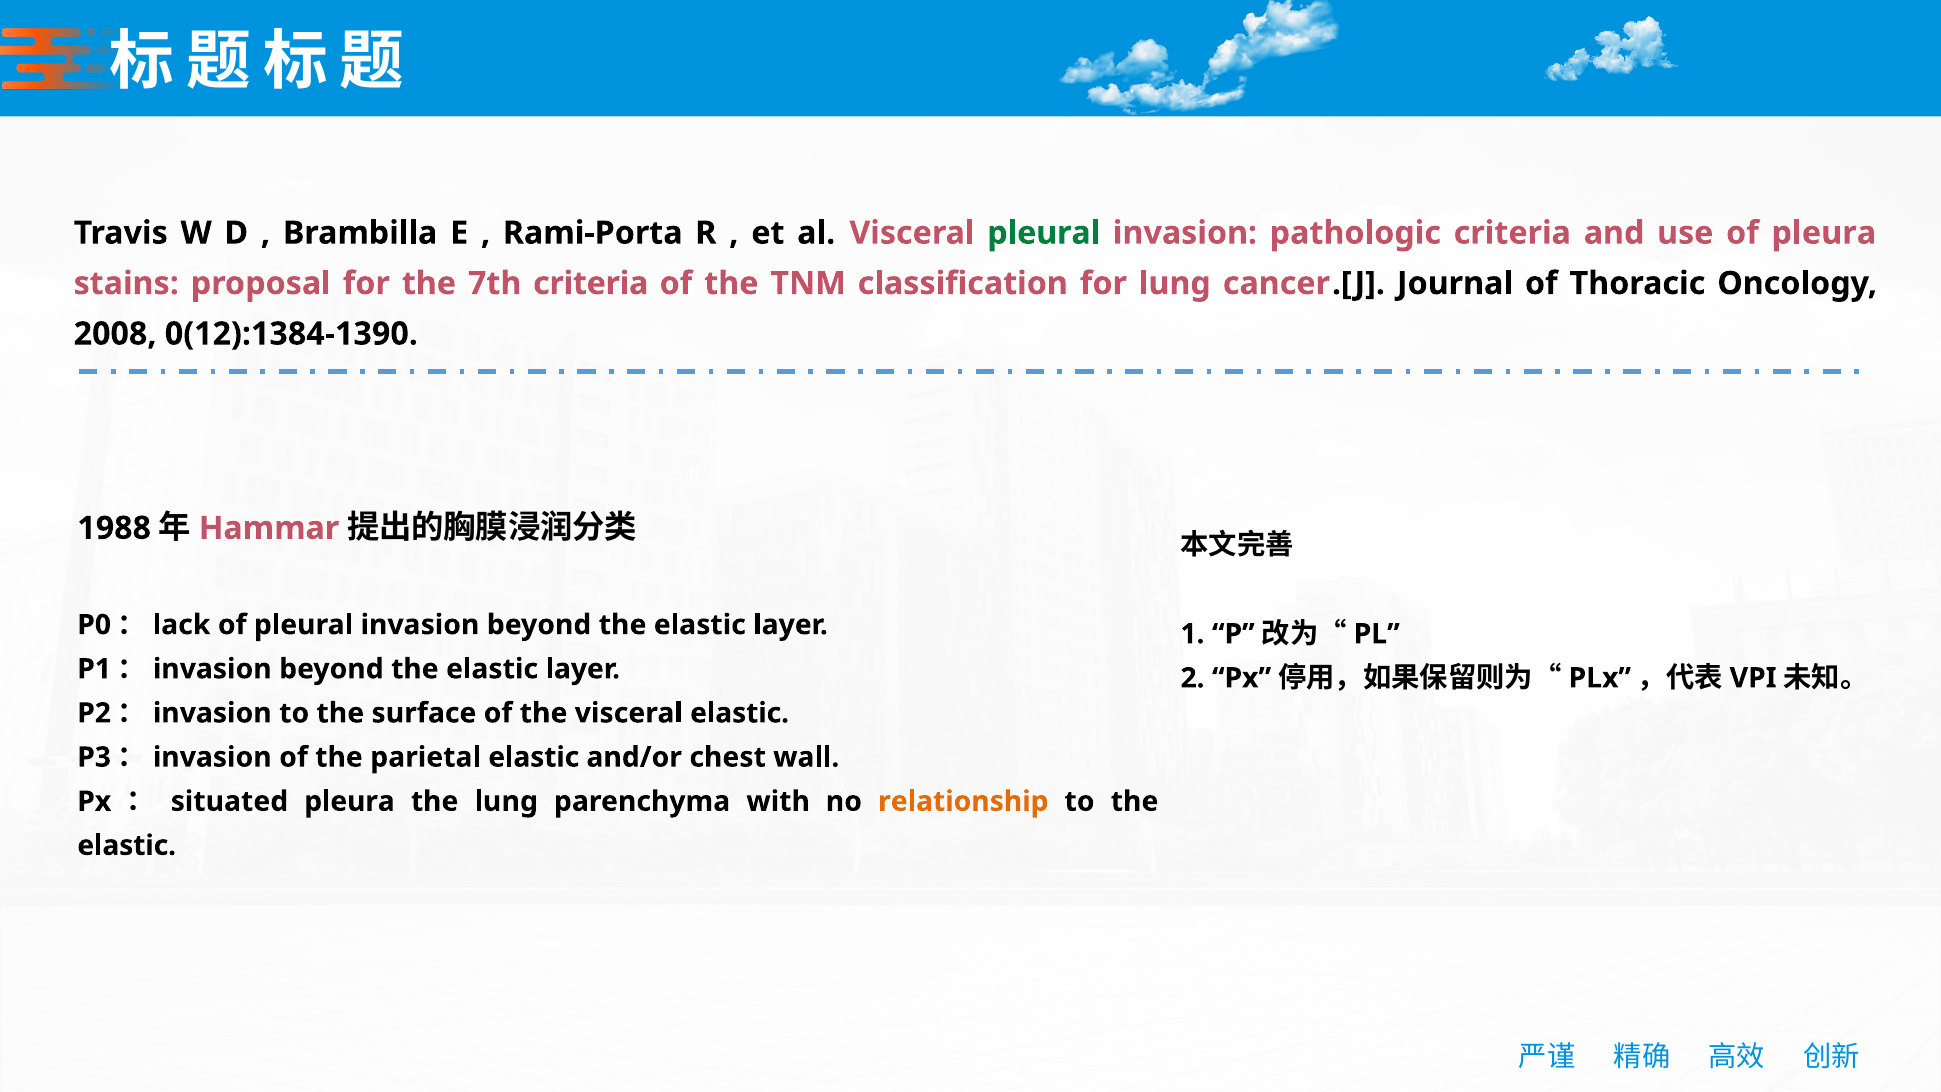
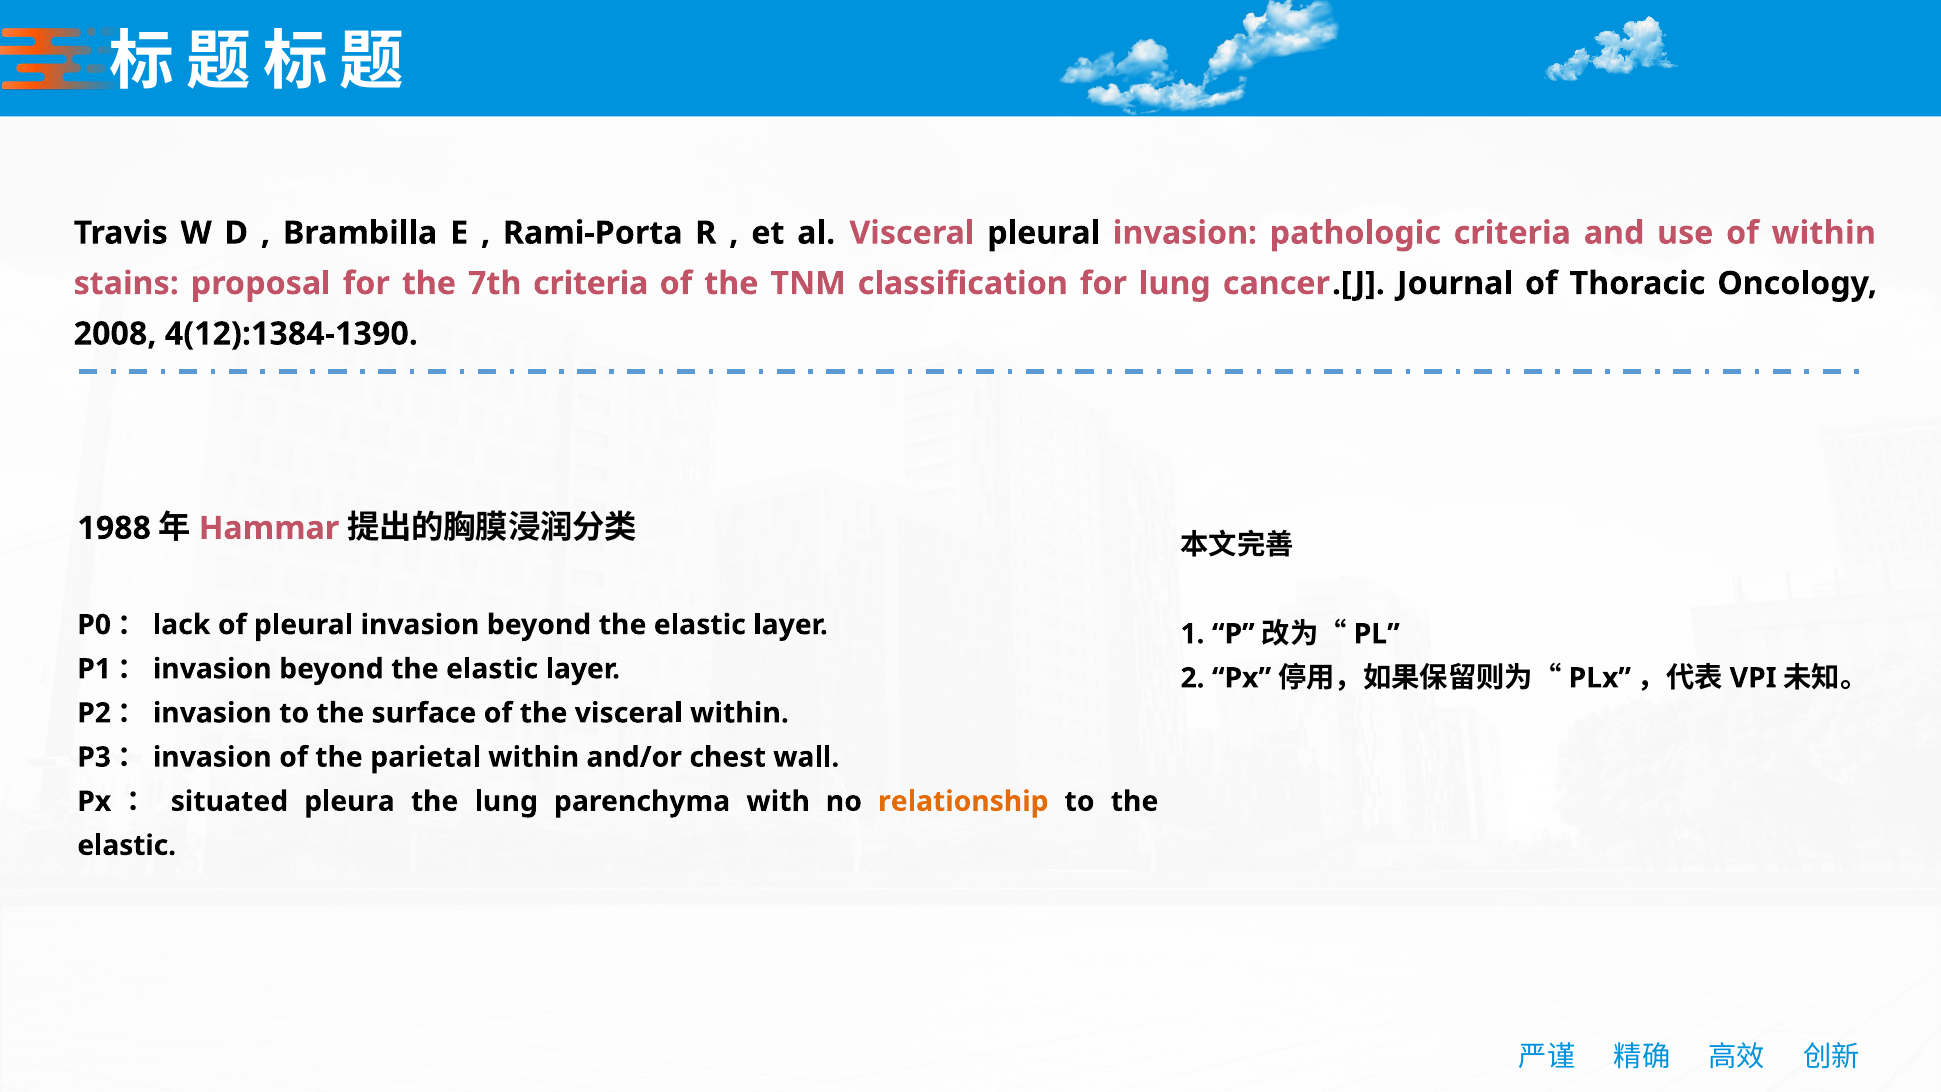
pleural at (1044, 233) colour: green -> black
of pleura: pleura -> within
0(12):1384-1390: 0(12):1384-1390 -> 4(12):1384-1390
visceral elastic: elastic -> within
parietal elastic: elastic -> within
